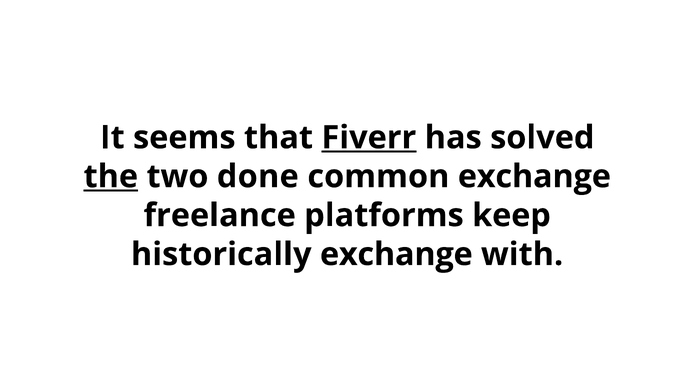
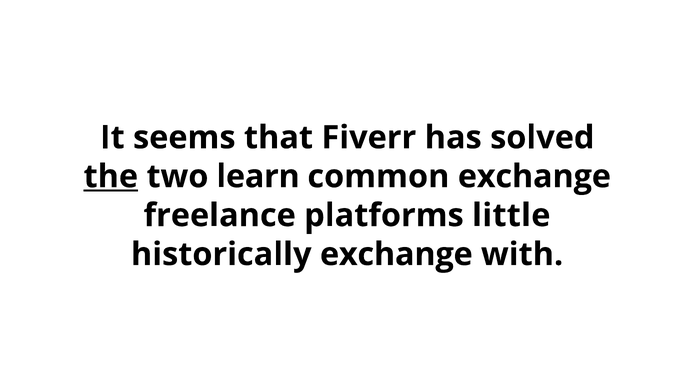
Fiverr underline: present -> none
done: done -> learn
keep: keep -> little
